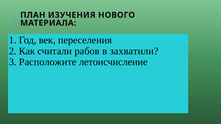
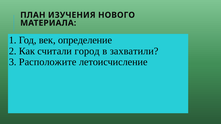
переселения: переселения -> определение
рабов: рабов -> город
